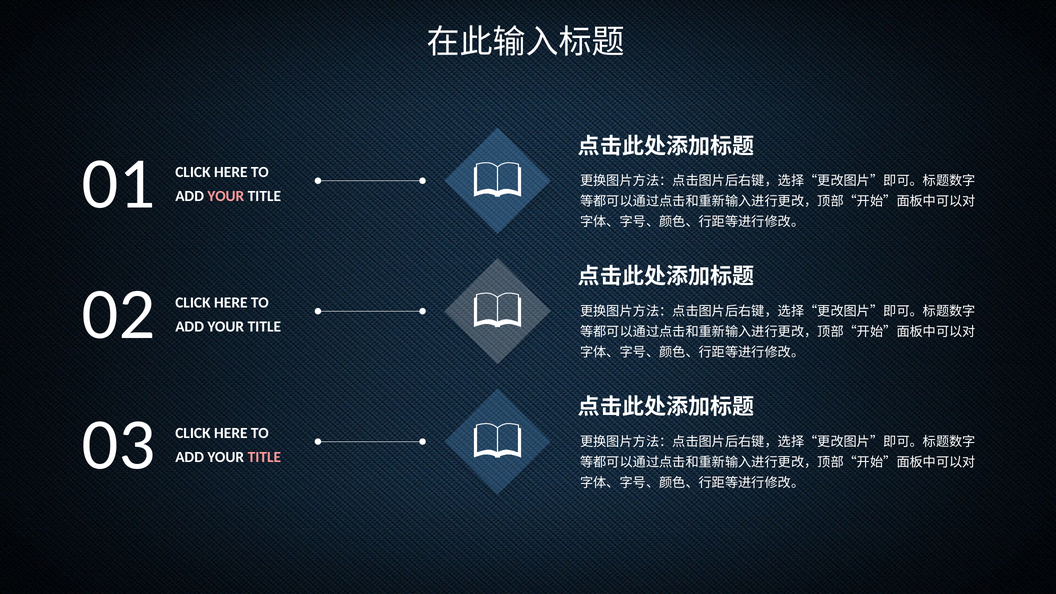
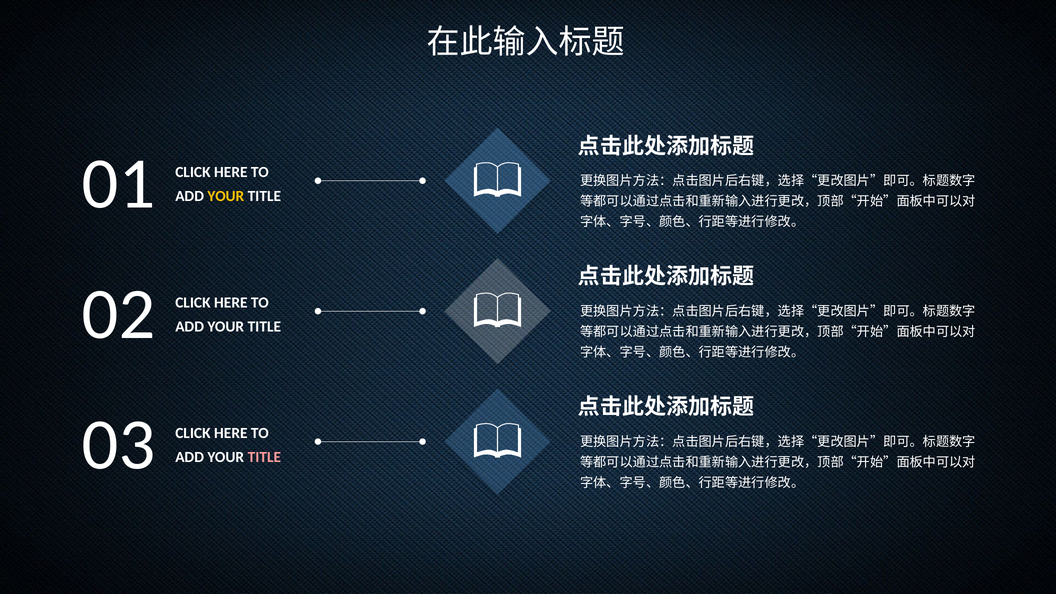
YOUR at (226, 196) colour: pink -> yellow
